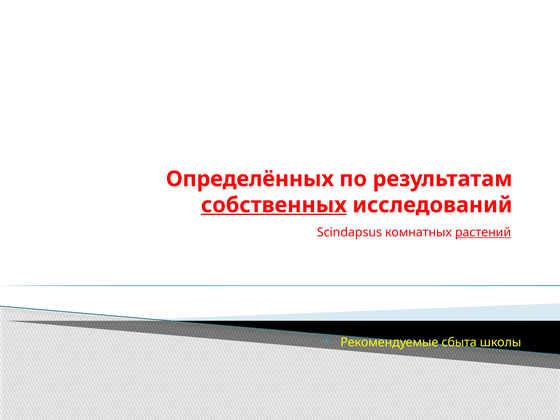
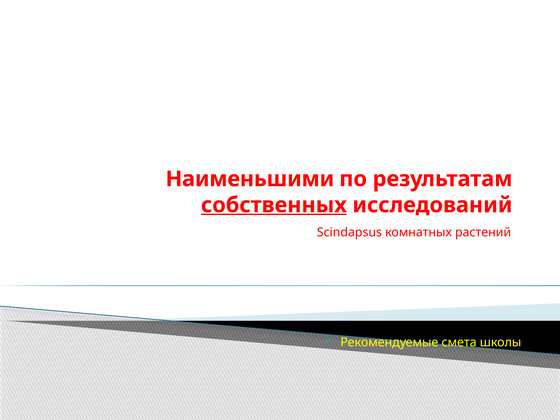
Определённых: Определённых -> Наименьшими
растений underline: present -> none
сбыта: сбыта -> смета
